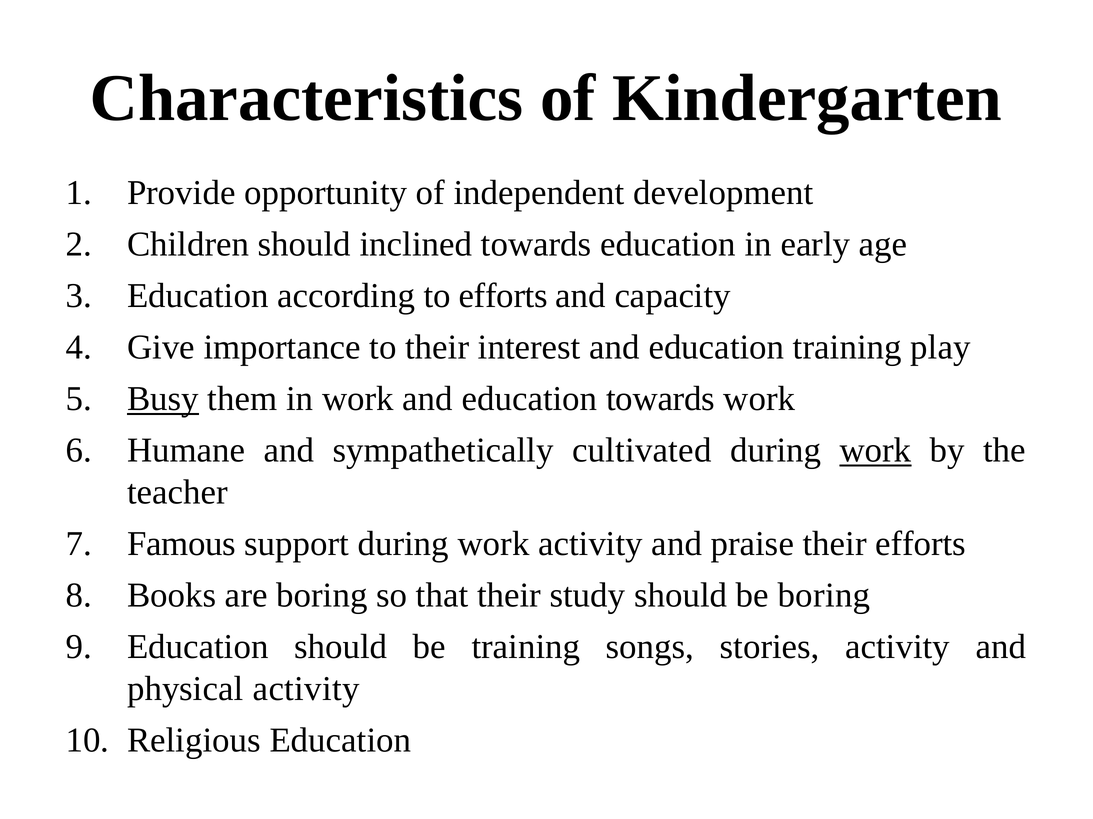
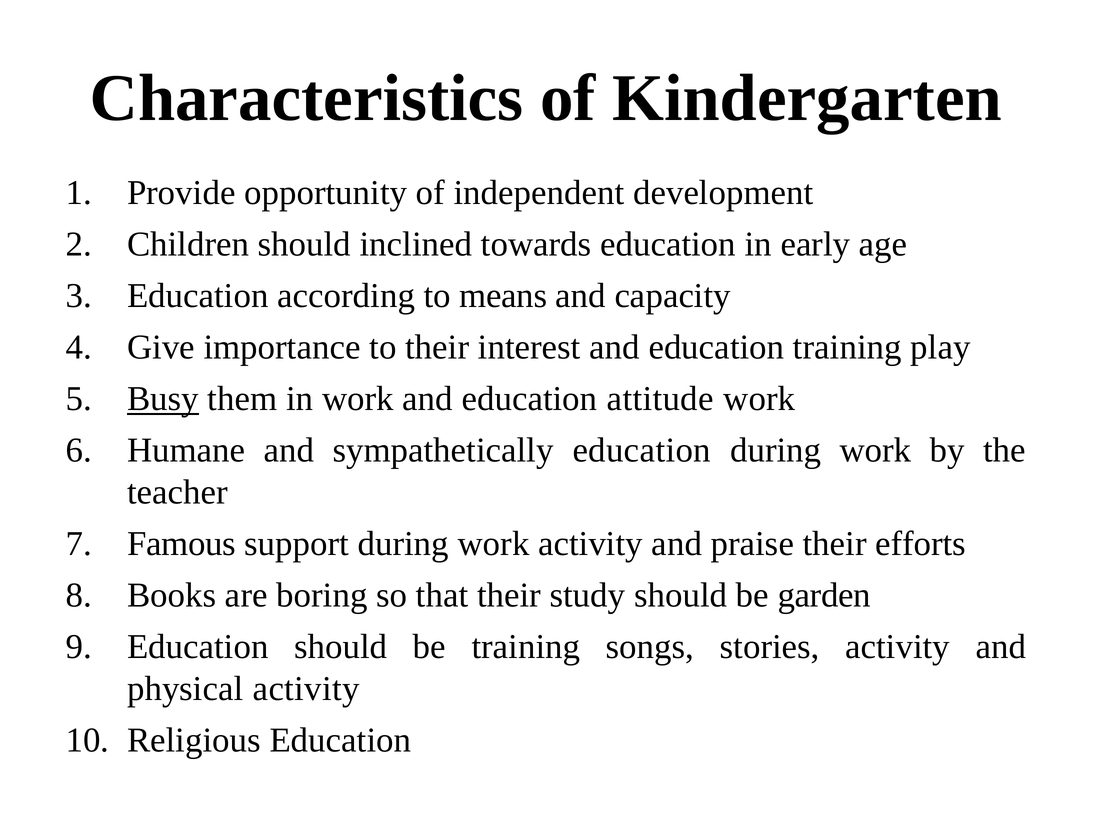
to efforts: efforts -> means
education towards: towards -> attitude
sympathetically cultivated: cultivated -> education
work at (876, 451) underline: present -> none
be boring: boring -> garden
